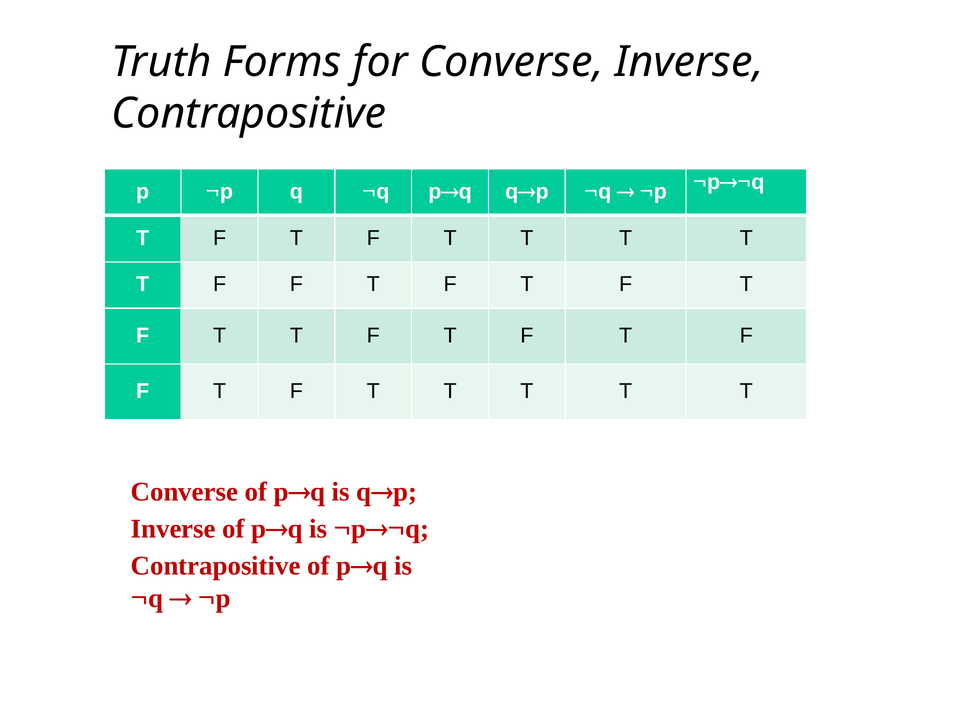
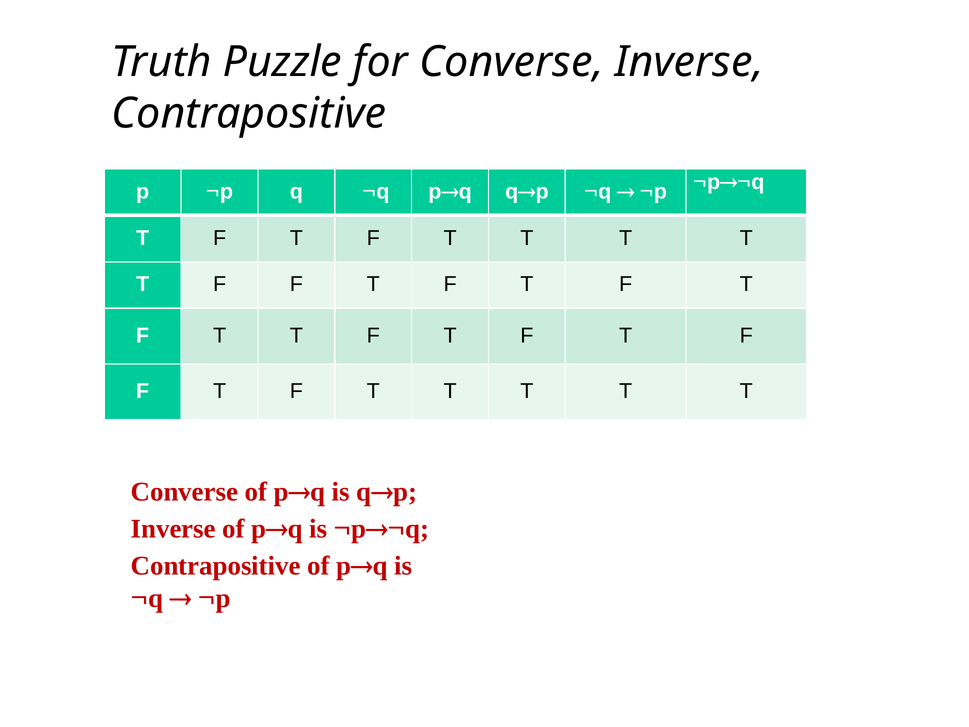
Forms: Forms -> Puzzle
